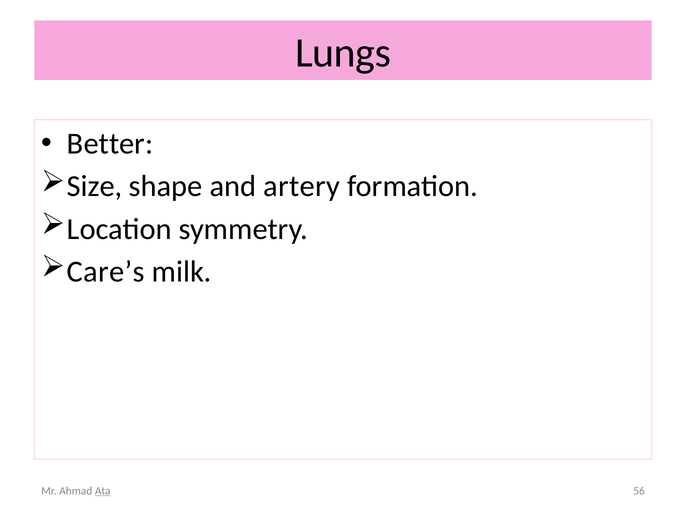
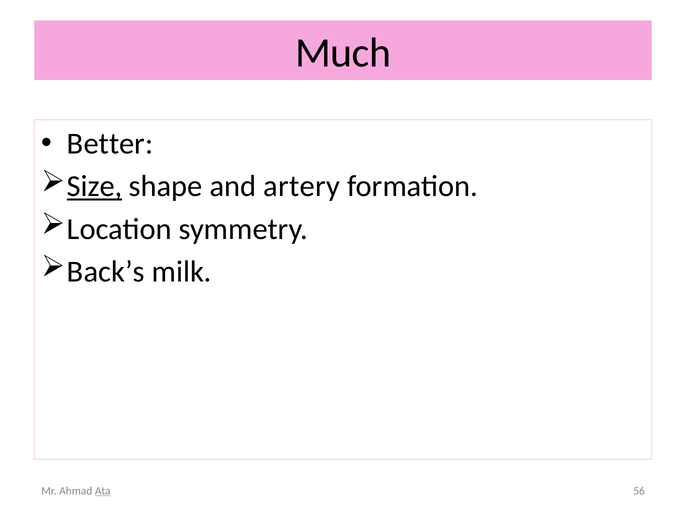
Lungs: Lungs -> Much
Size underline: none -> present
Care’s: Care’s -> Back’s
